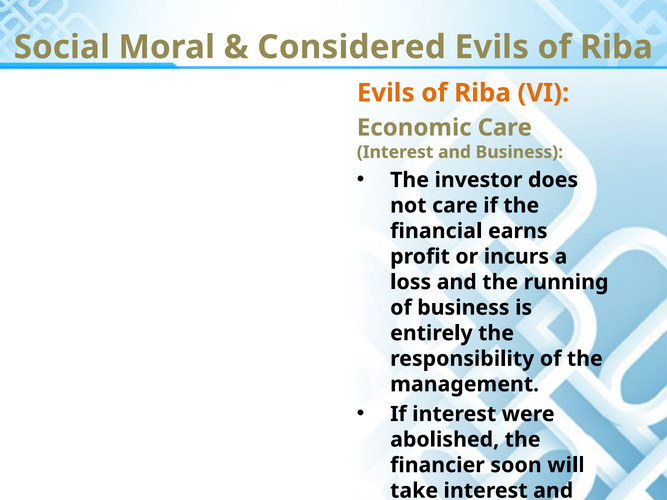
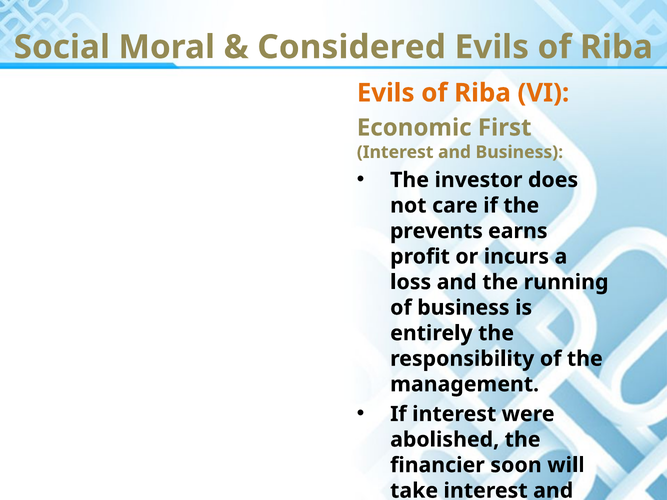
Economic Care: Care -> First
financial: financial -> prevents
